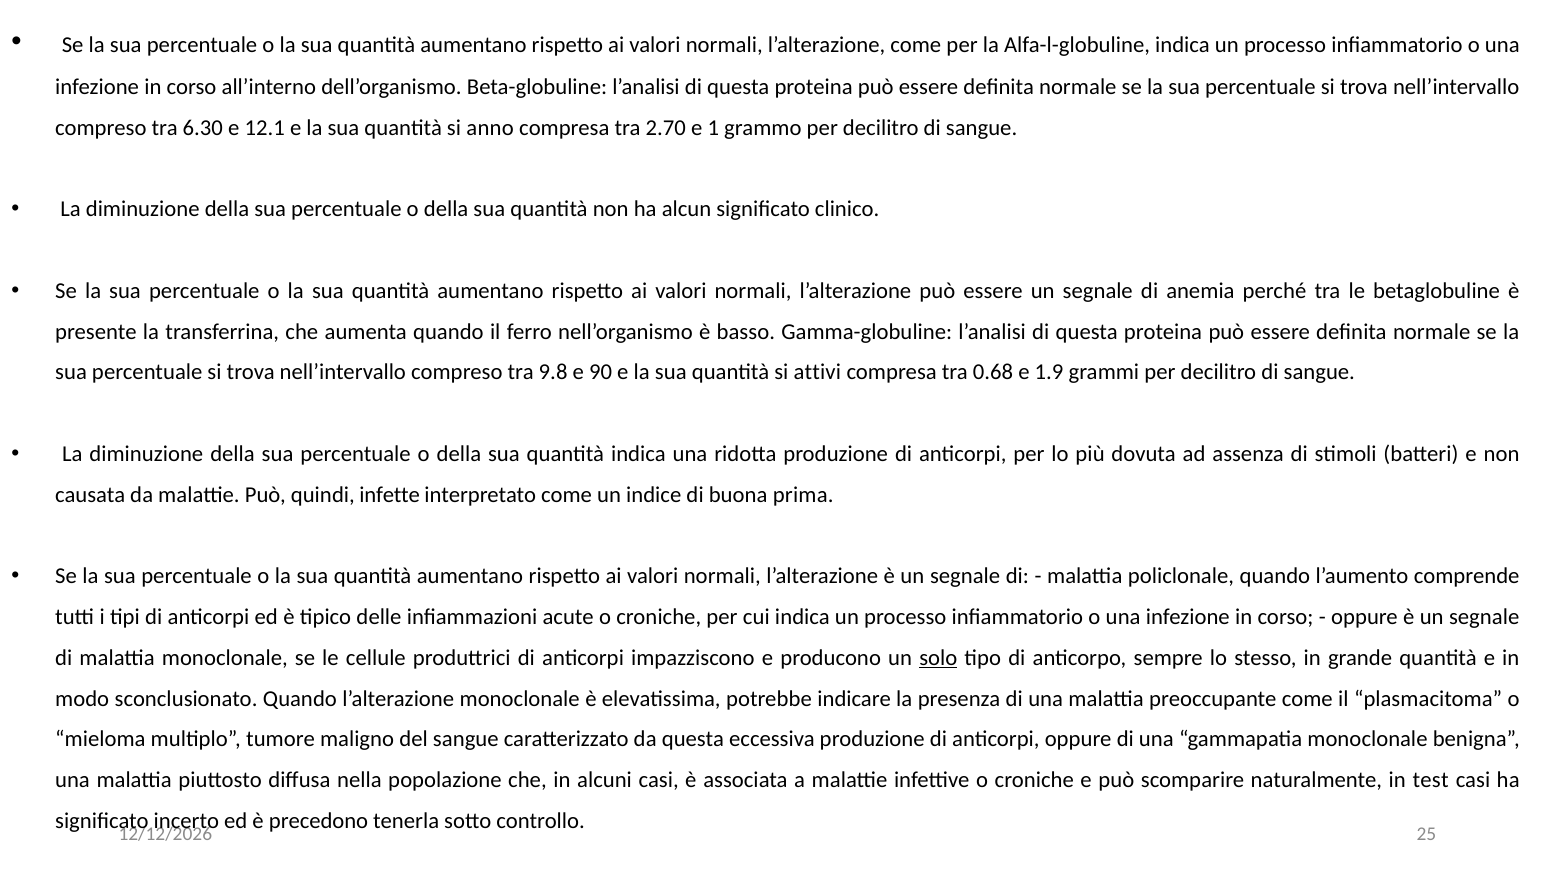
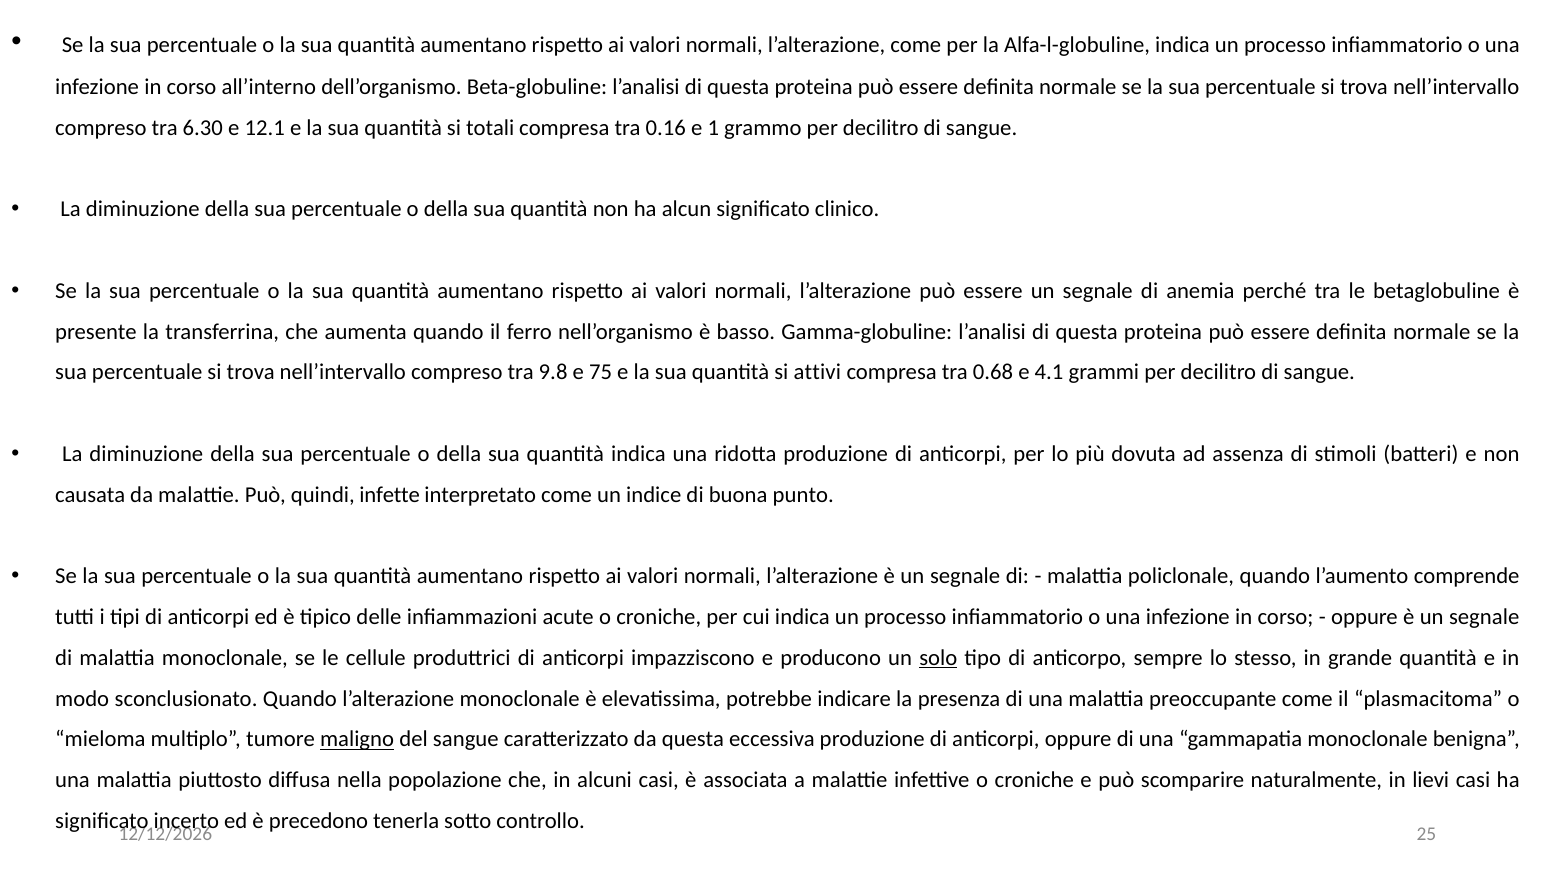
anno: anno -> totali
2.70: 2.70 -> 0.16
90: 90 -> 75
1.9: 1.9 -> 4.1
prima: prima -> punto
maligno underline: none -> present
test: test -> lievi
